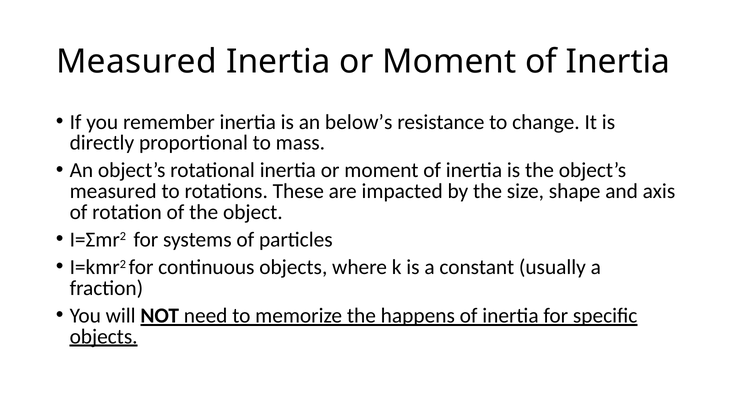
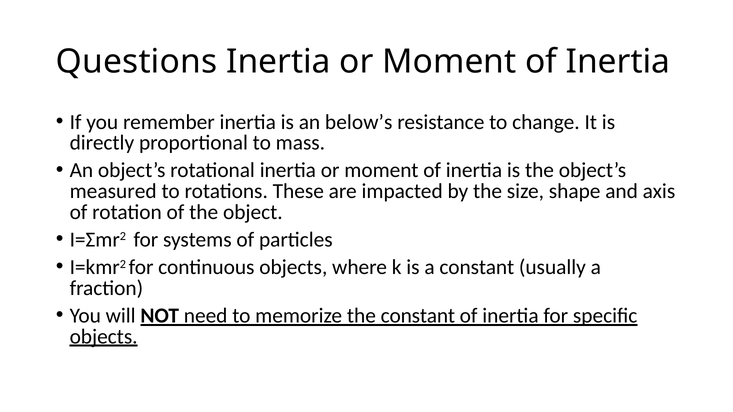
Measured at (136, 62): Measured -> Questions
the happens: happens -> constant
